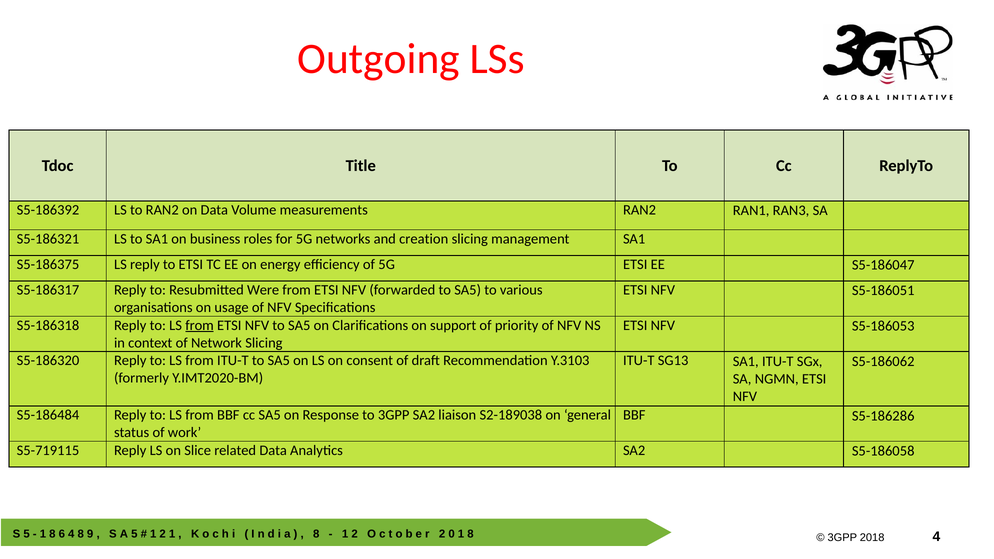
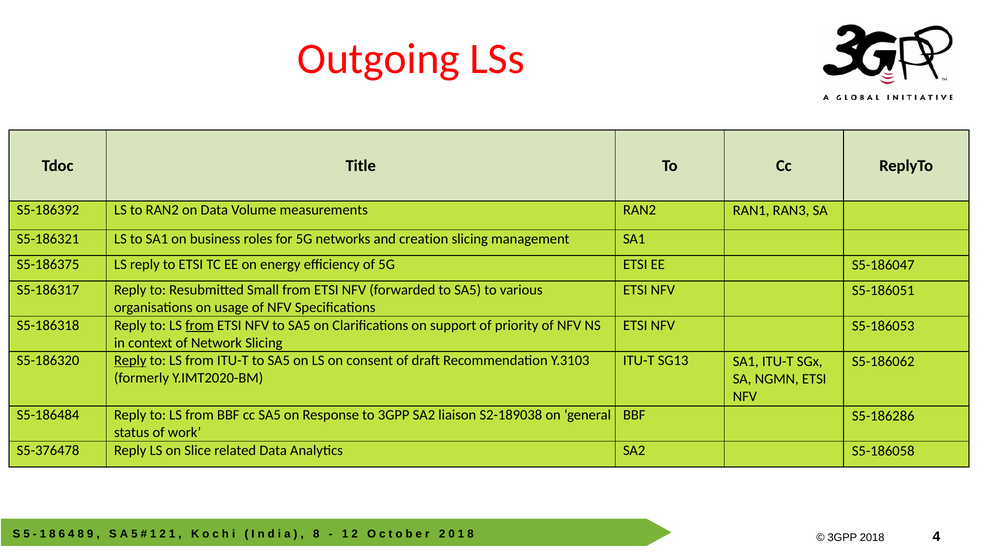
Were: Were -> Small
Reply at (130, 361) underline: none -> present
S5-719115: S5-719115 -> S5-376478
